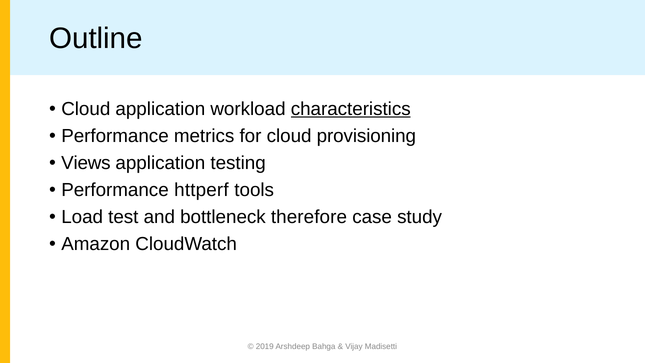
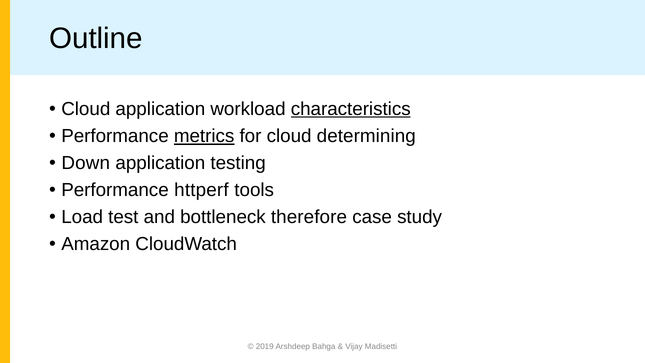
metrics underline: none -> present
provisioning: provisioning -> determining
Views: Views -> Down
